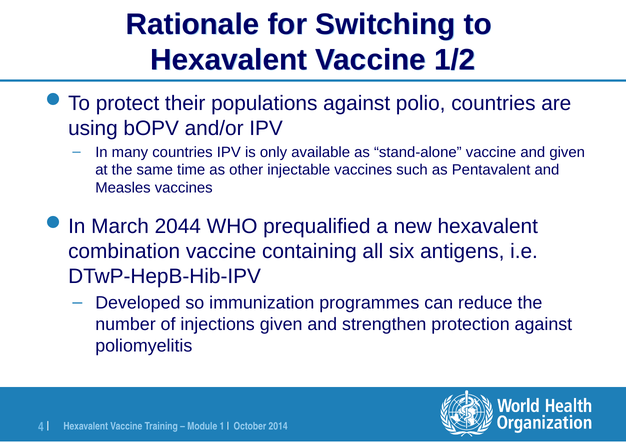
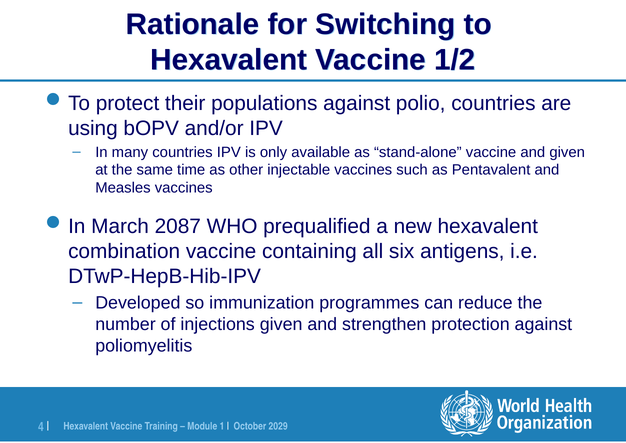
2044: 2044 -> 2087
2014: 2014 -> 2029
